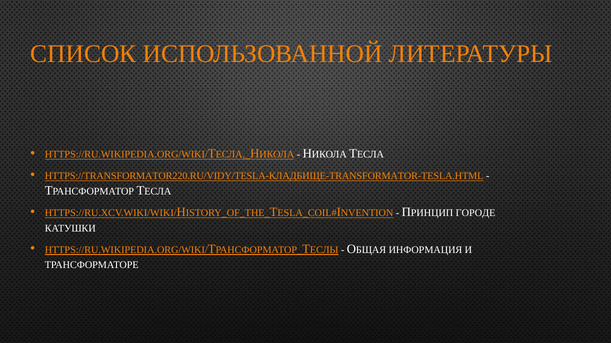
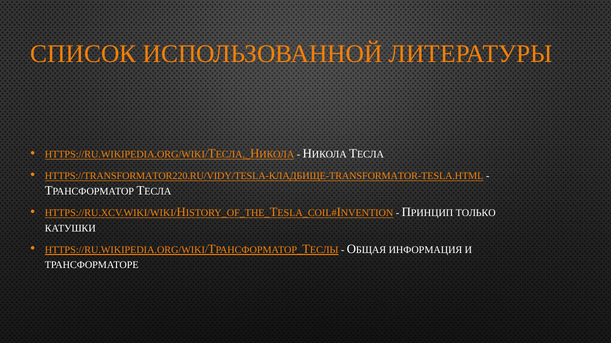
ГОРОДЕ: ГОРОДЕ -> ТОЛЬКО
